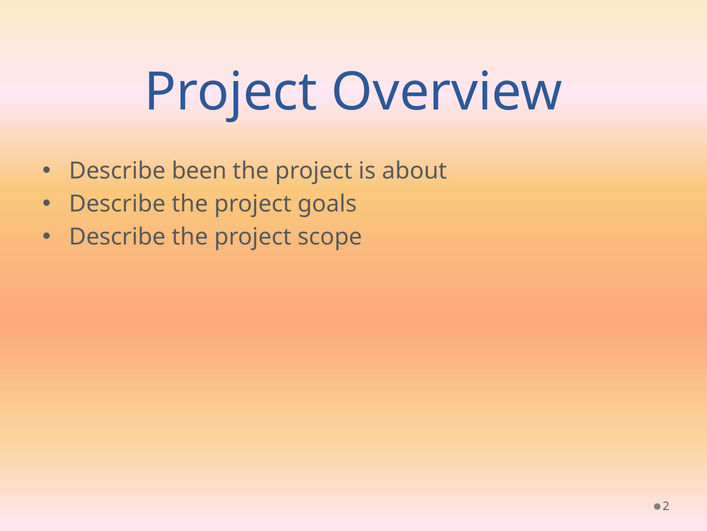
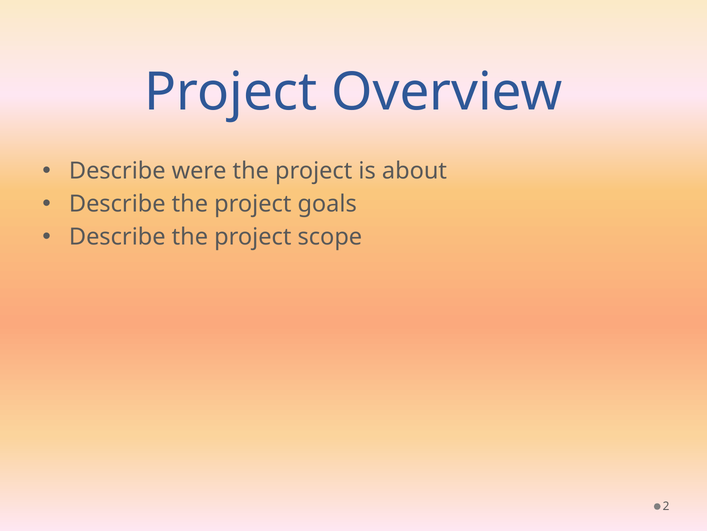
been: been -> were
